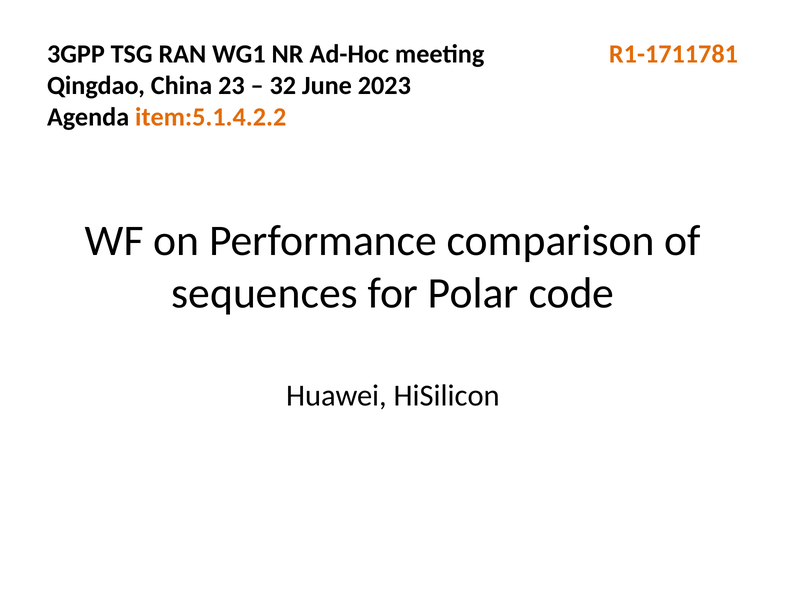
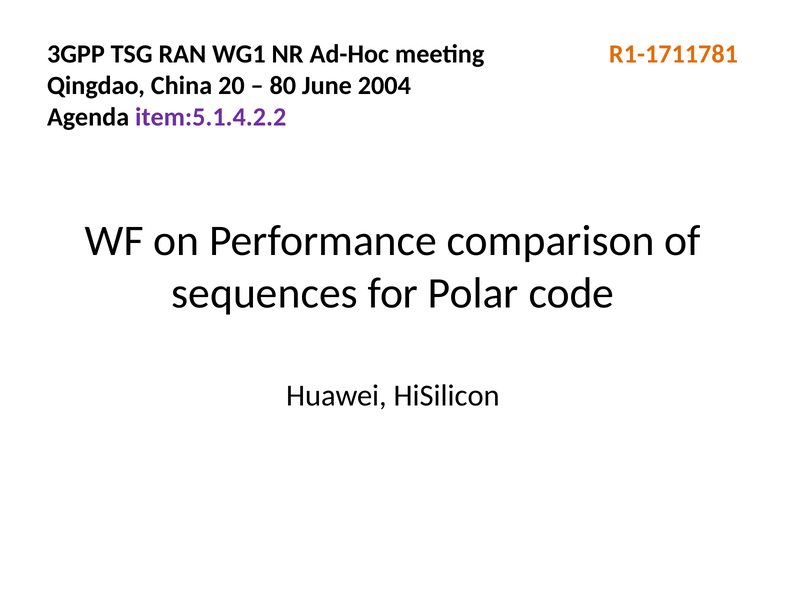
23: 23 -> 20
32: 32 -> 80
2023: 2023 -> 2004
item:5.1.4.2.2 colour: orange -> purple
